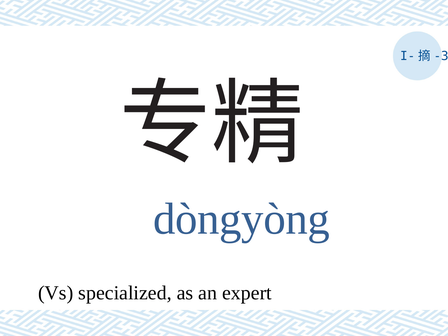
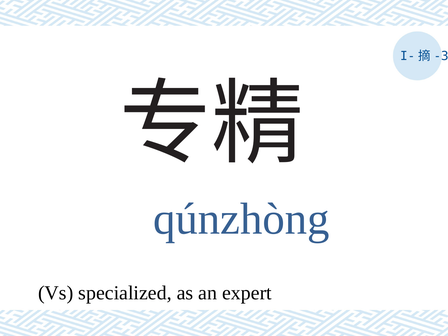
dòngyòng: dòngyòng -> qúnzhòng
